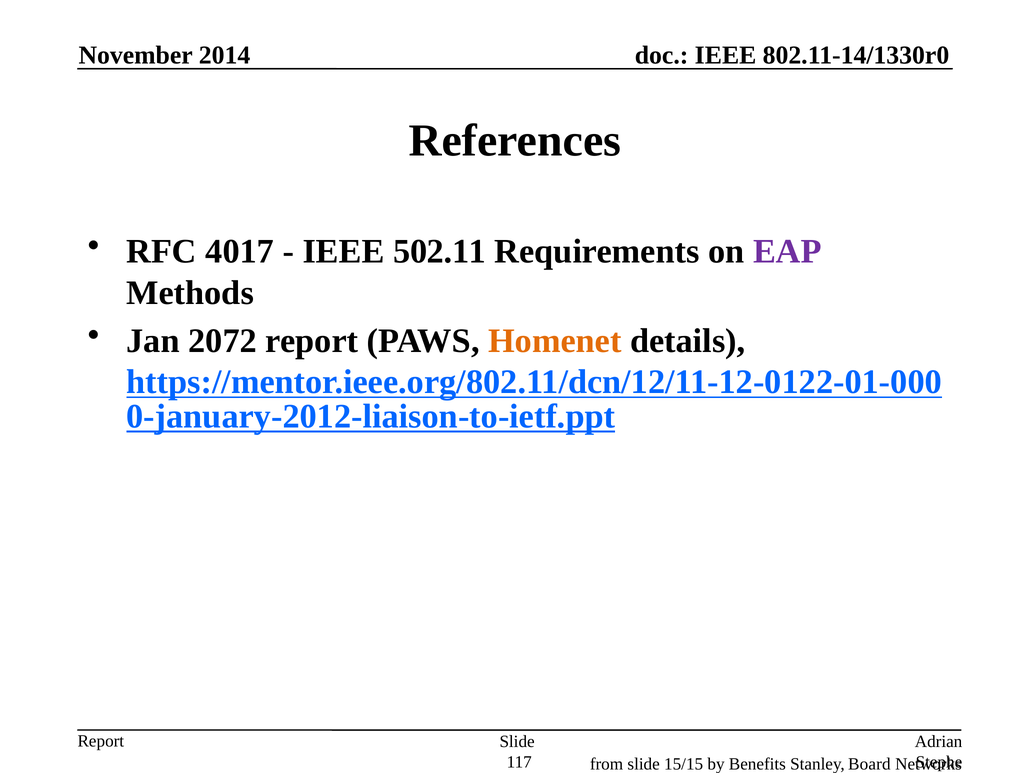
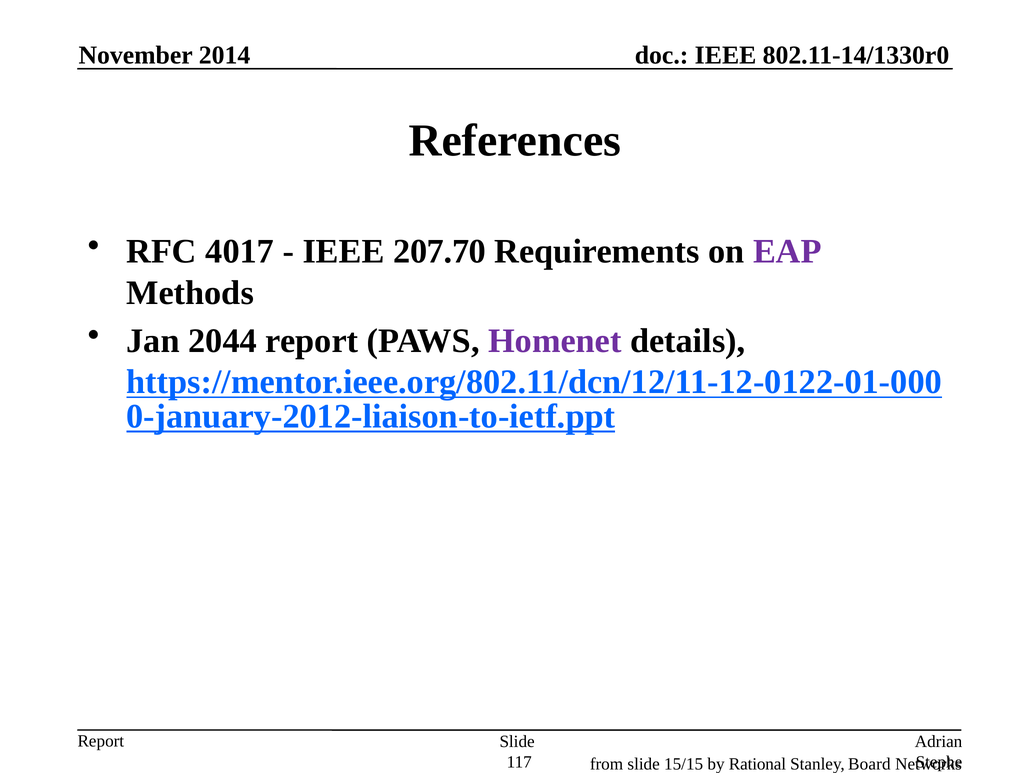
502.11: 502.11 -> 207.70
2072: 2072 -> 2044
Homenet colour: orange -> purple
Benefits: Benefits -> Rational
